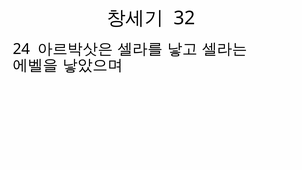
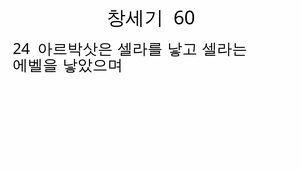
32: 32 -> 60
